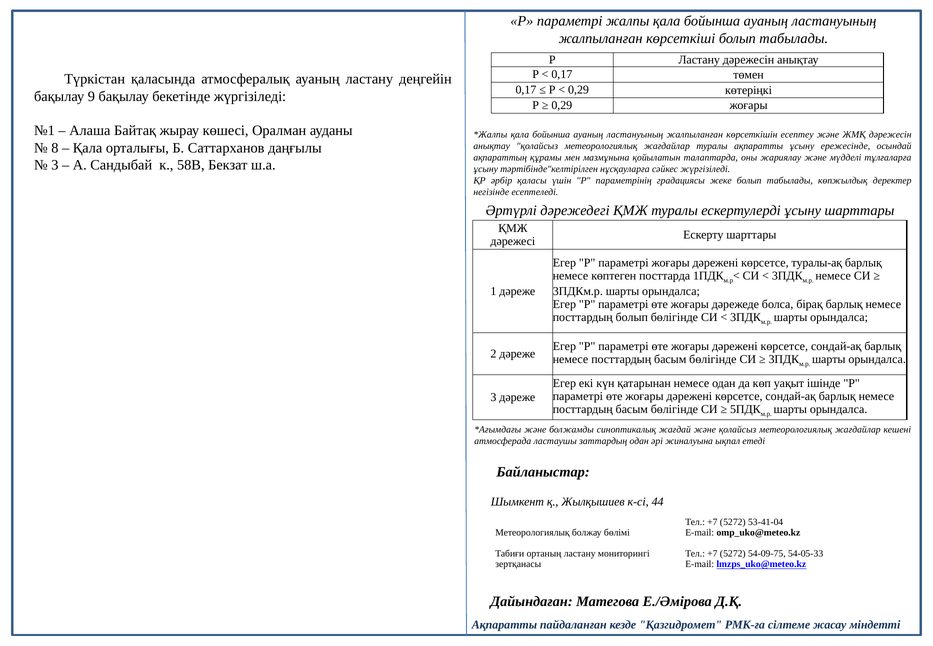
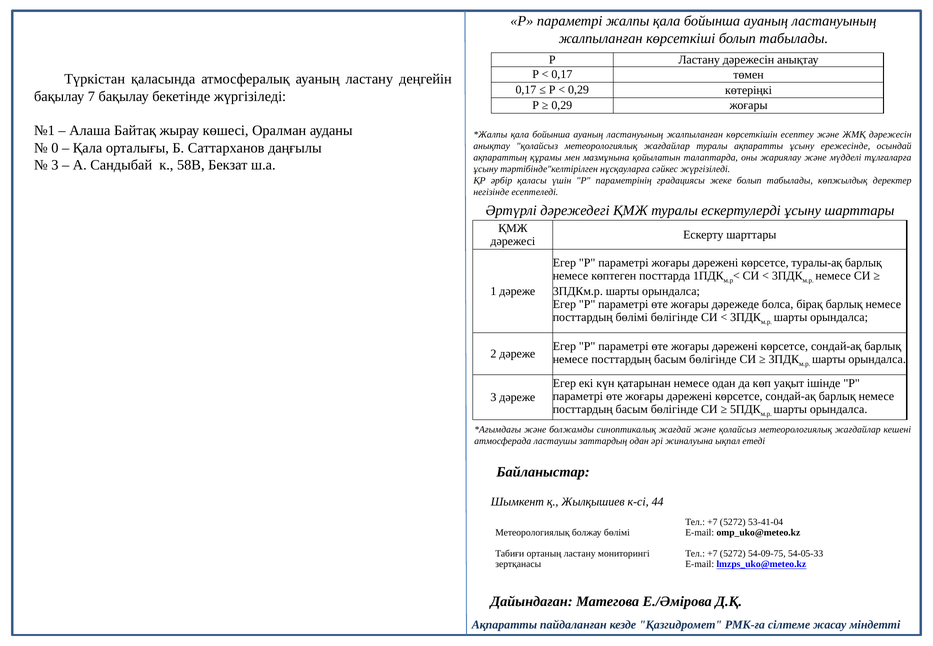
9: 9 -> 7
8: 8 -> 0
посттардың болып: болып -> бөлімі
